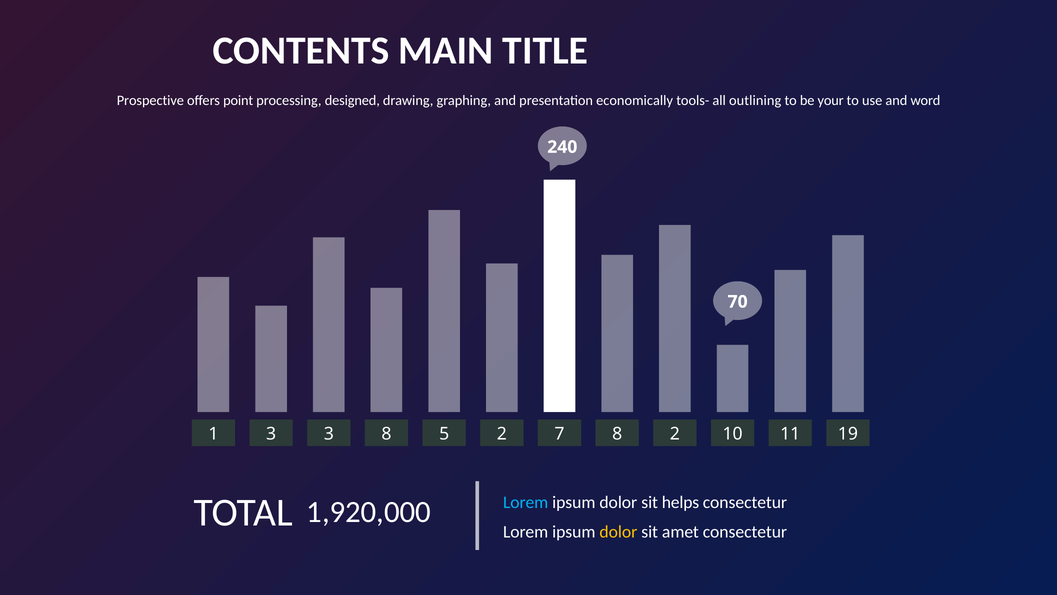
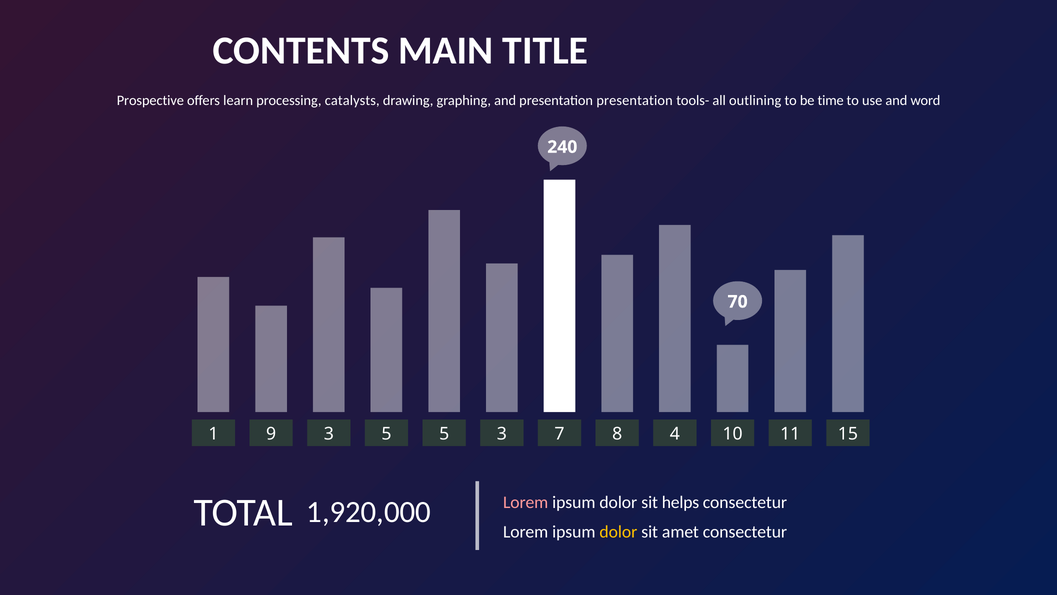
point: point -> learn
designed: designed -> catalysts
presentation economically: economically -> presentation
your: your -> time
1 3: 3 -> 9
3 8: 8 -> 5
5 2: 2 -> 3
8 2: 2 -> 4
19: 19 -> 15
Lorem at (526, 502) colour: light blue -> pink
